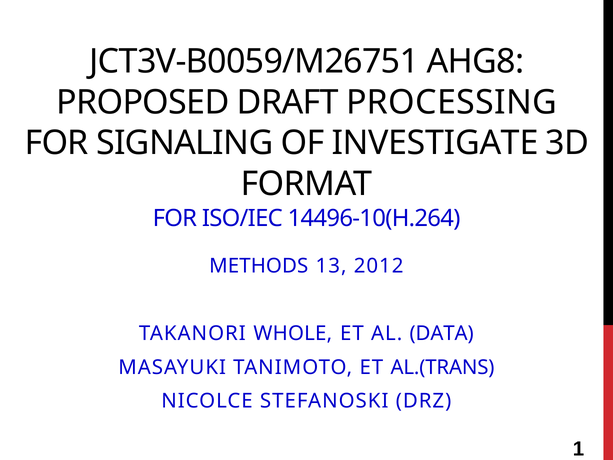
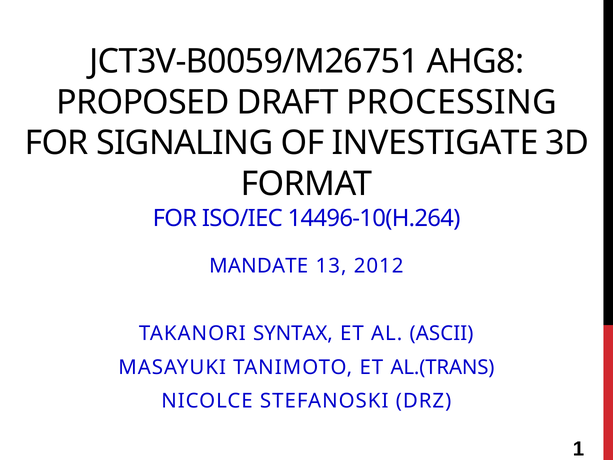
METHODS: METHODS -> MANDATE
WHOLE: WHOLE -> SYNTAX
DATA: DATA -> ASCII
